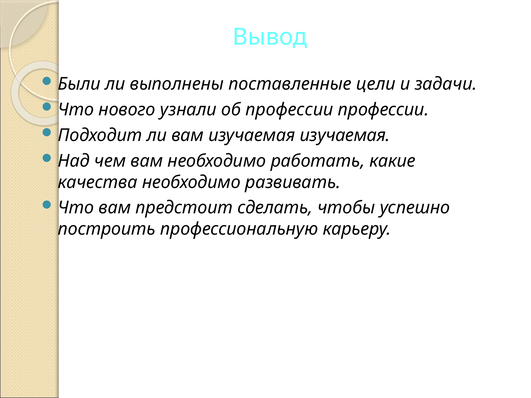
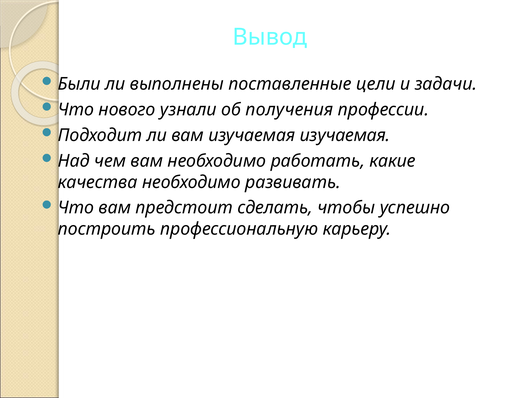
об профессии: профессии -> получения
